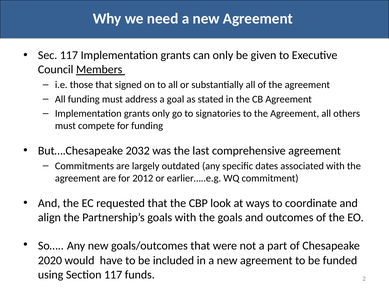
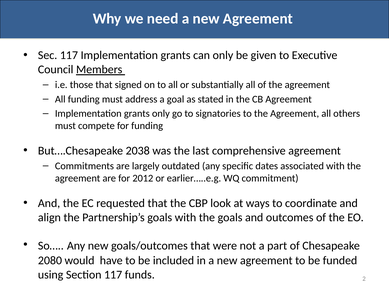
2032: 2032 -> 2038
2020: 2020 -> 2080
